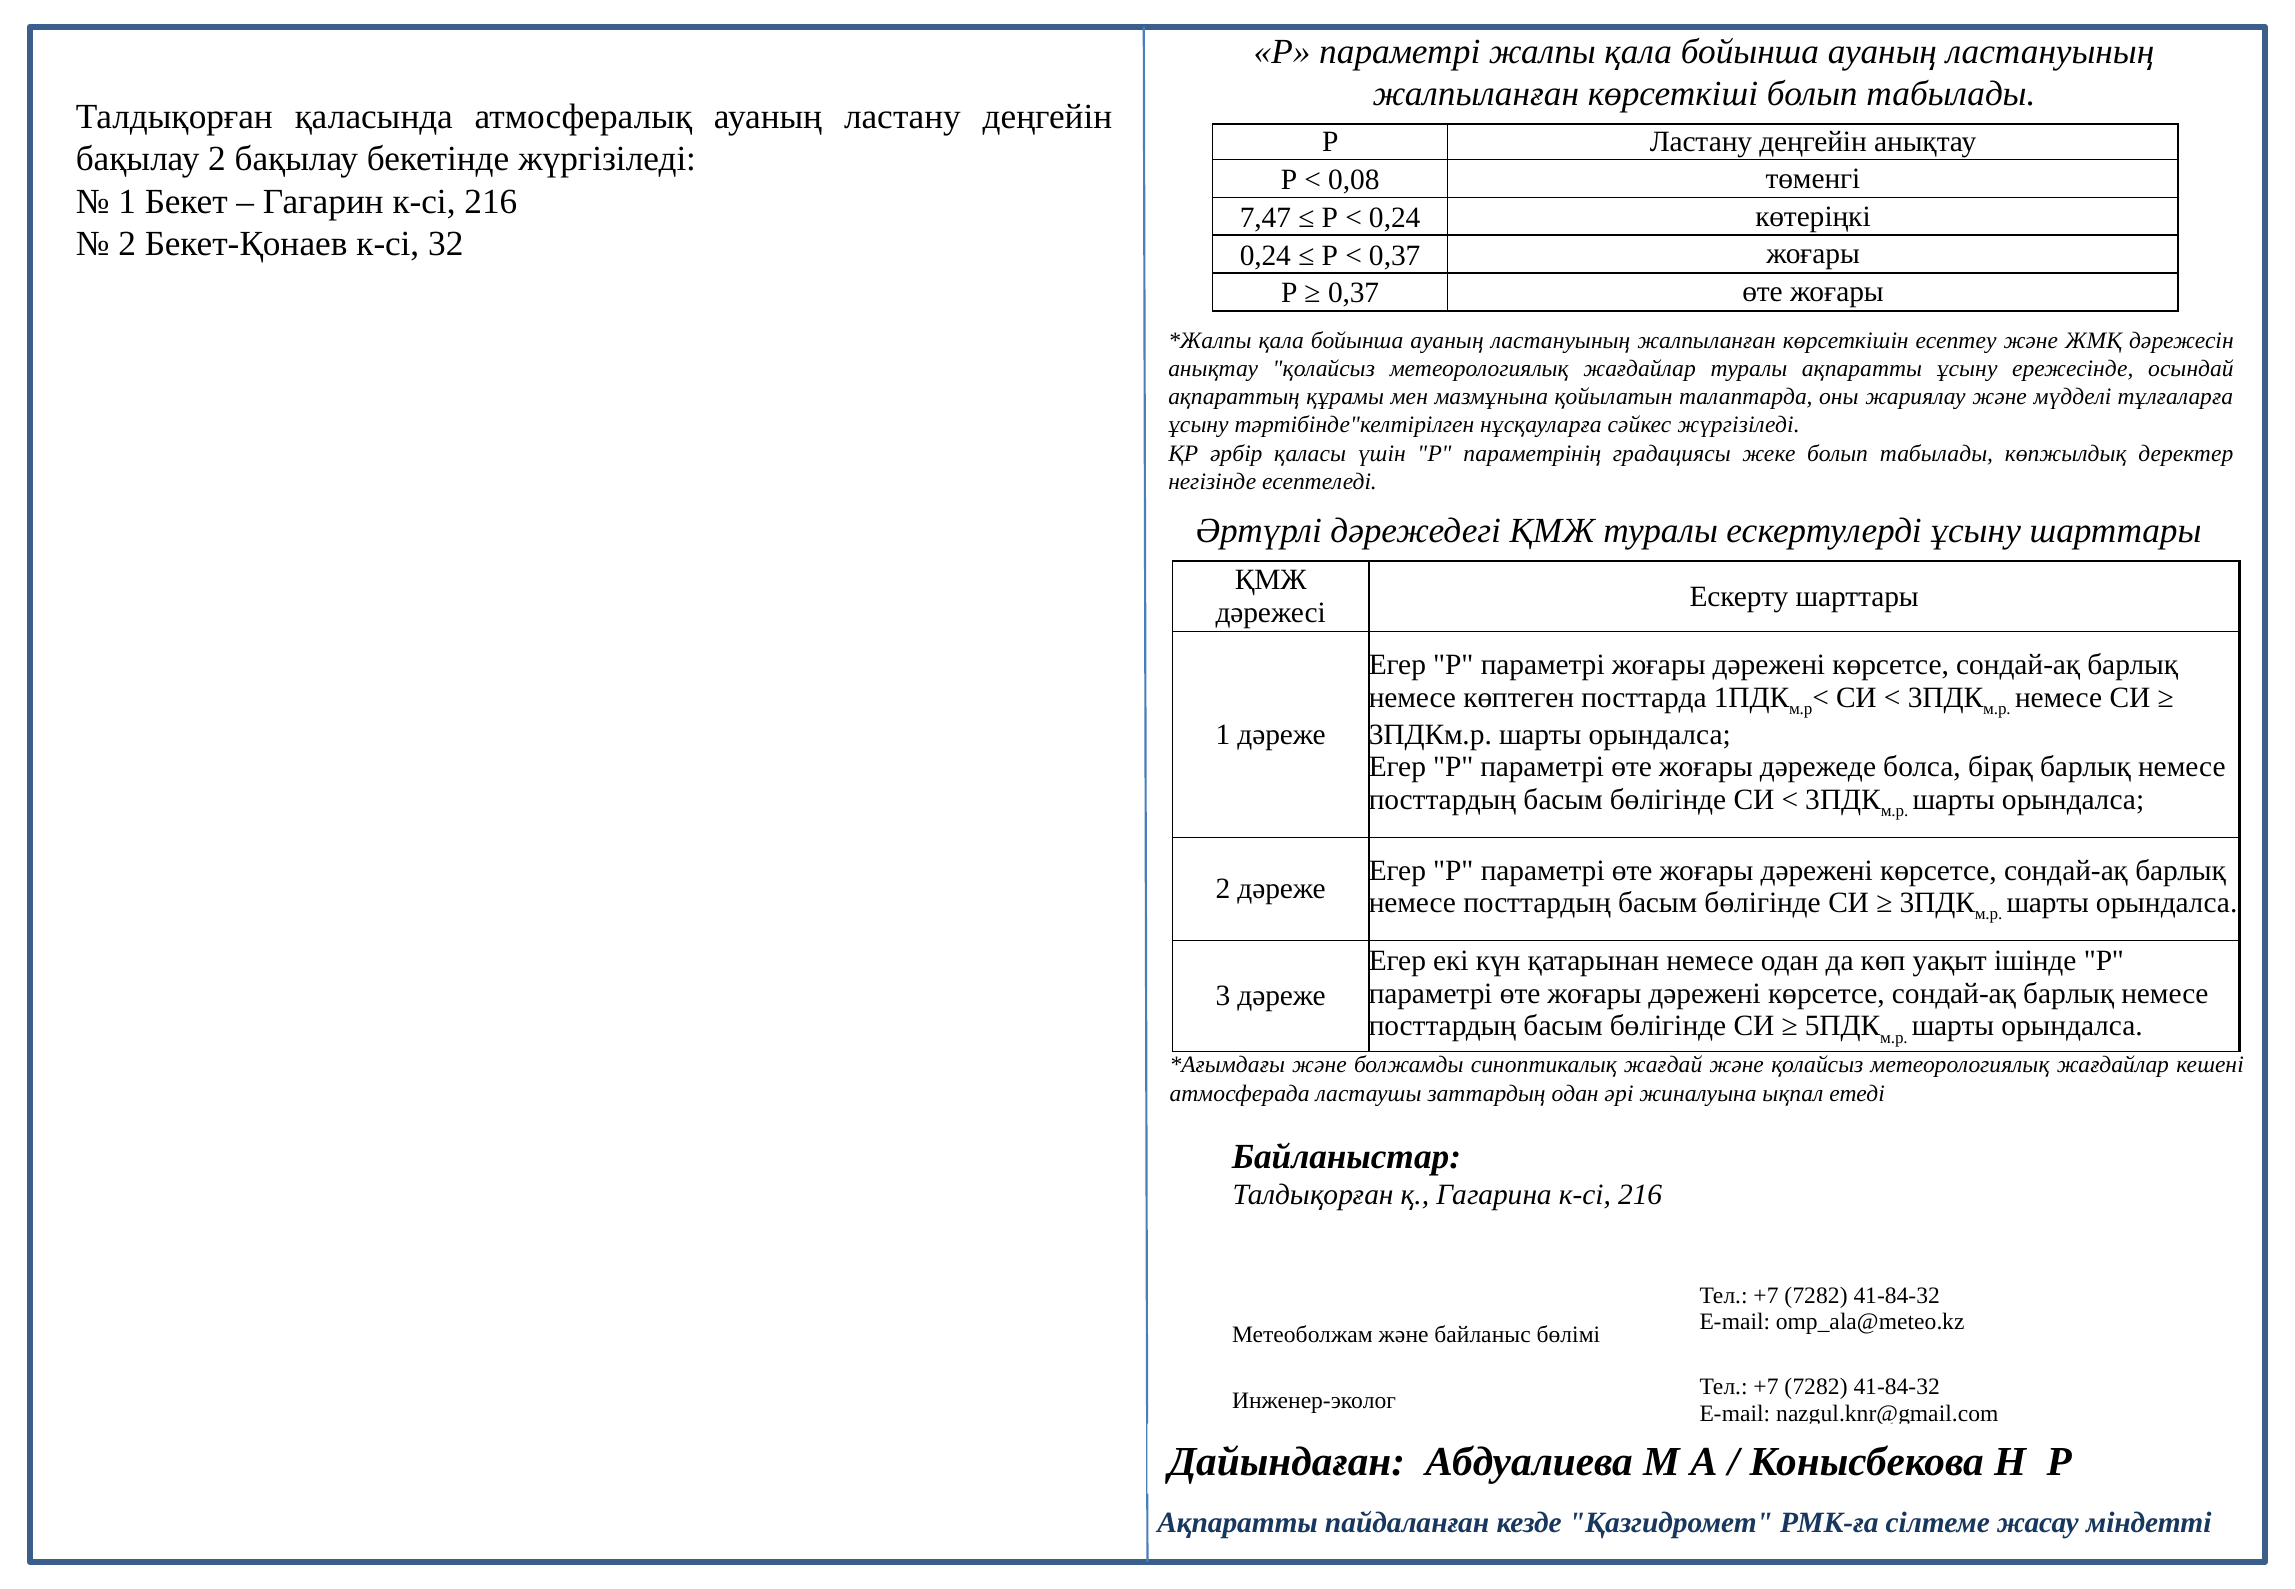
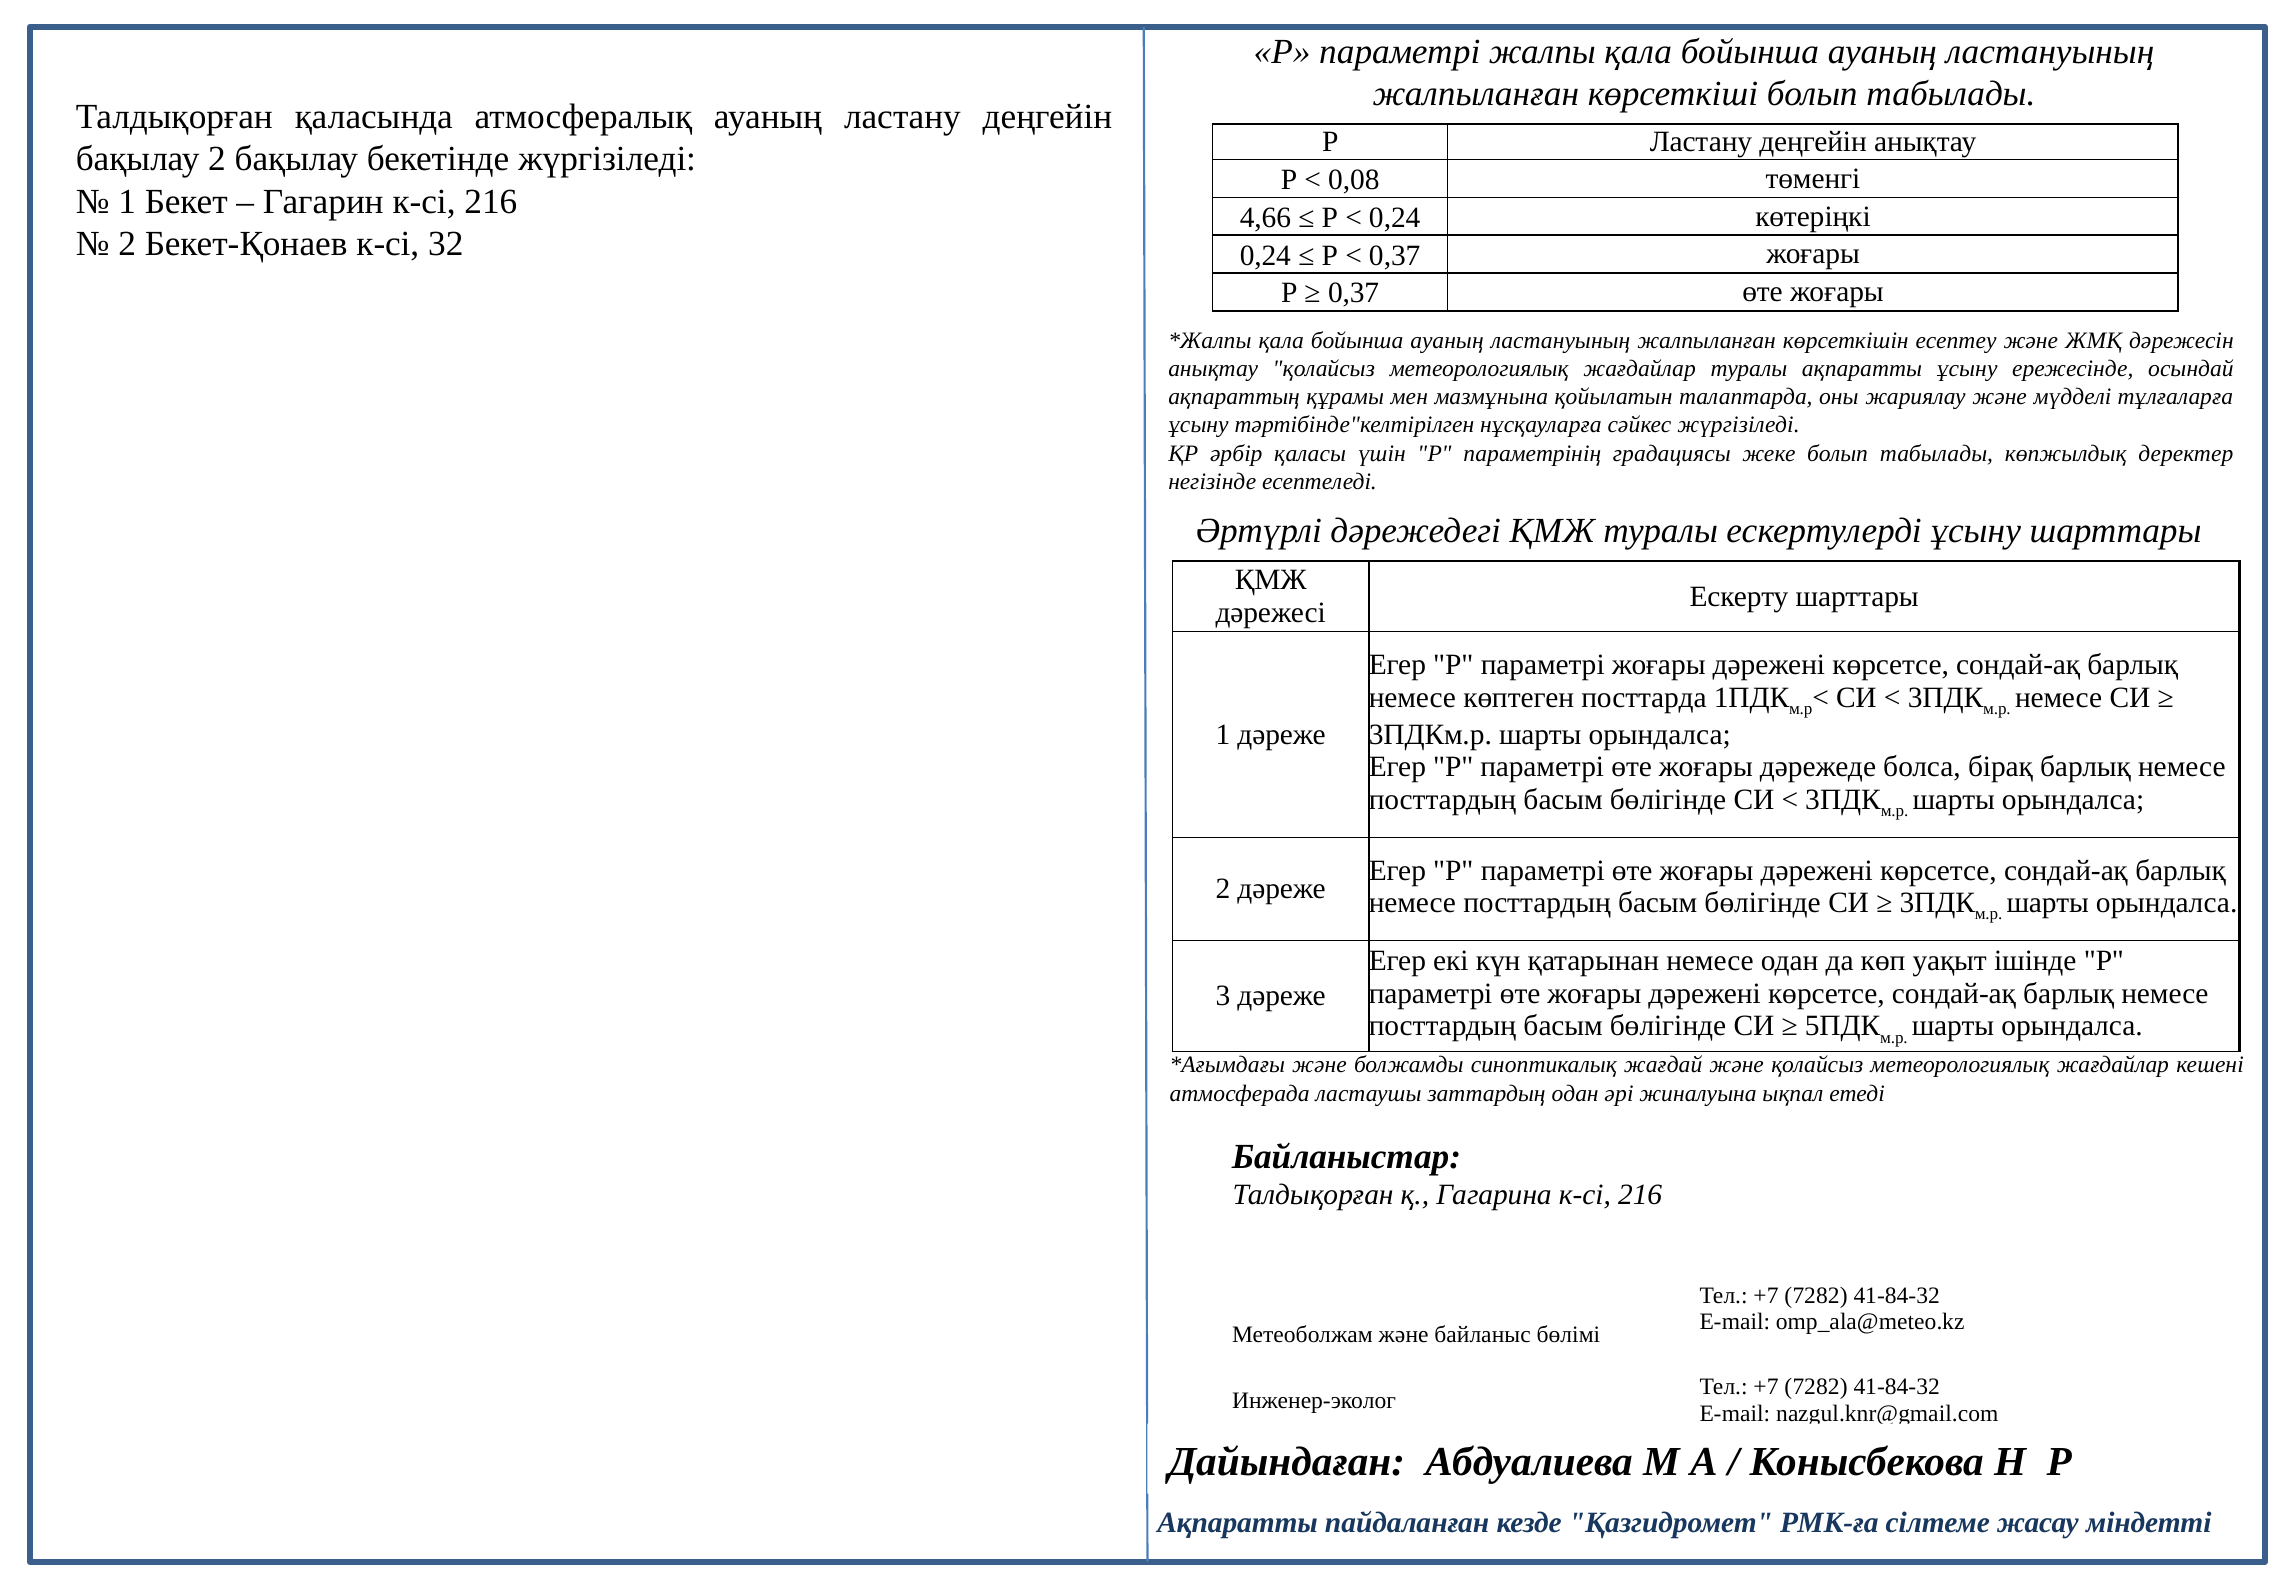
7,47: 7,47 -> 4,66
